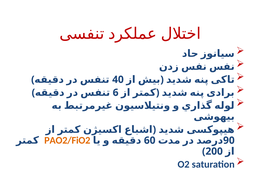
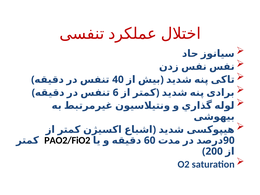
PAO2/FiO2 colour: orange -> black
